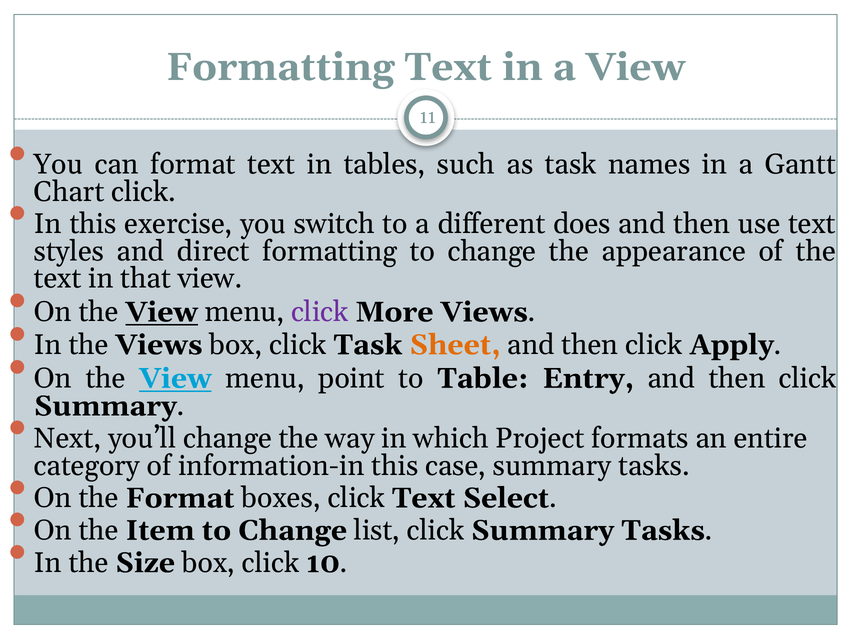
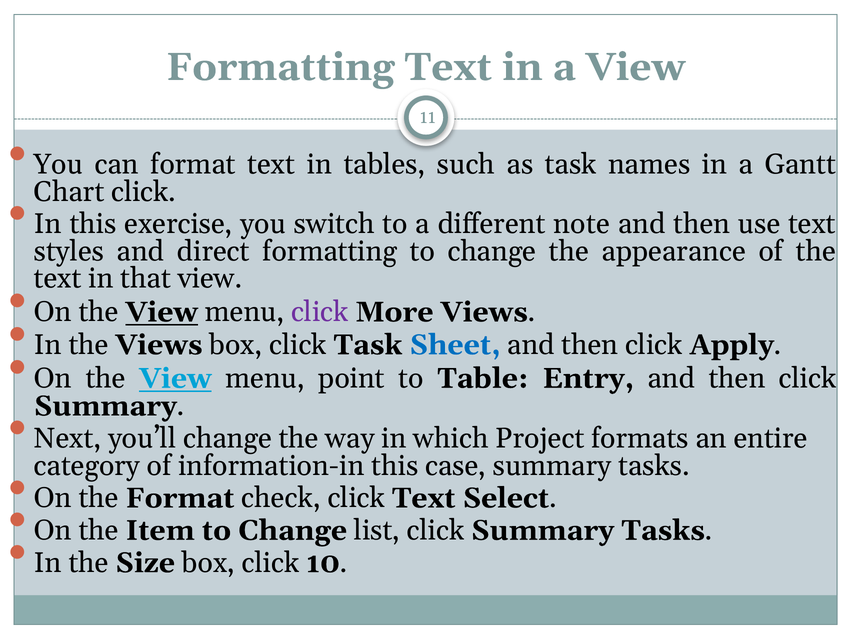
does: does -> note
Sheet colour: orange -> blue
boxes: boxes -> check
